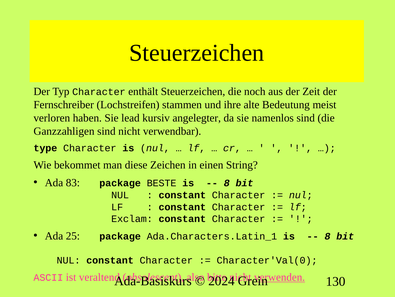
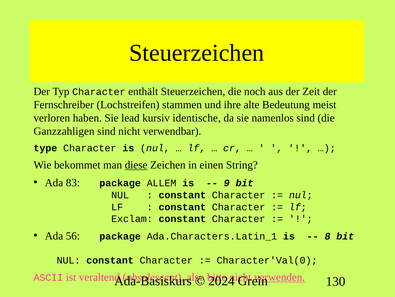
angelegter: angelegter -> identische
diese underline: none -> present
BESTE: BESTE -> ALLEM
8 at (227, 183): 8 -> 9
25: 25 -> 56
